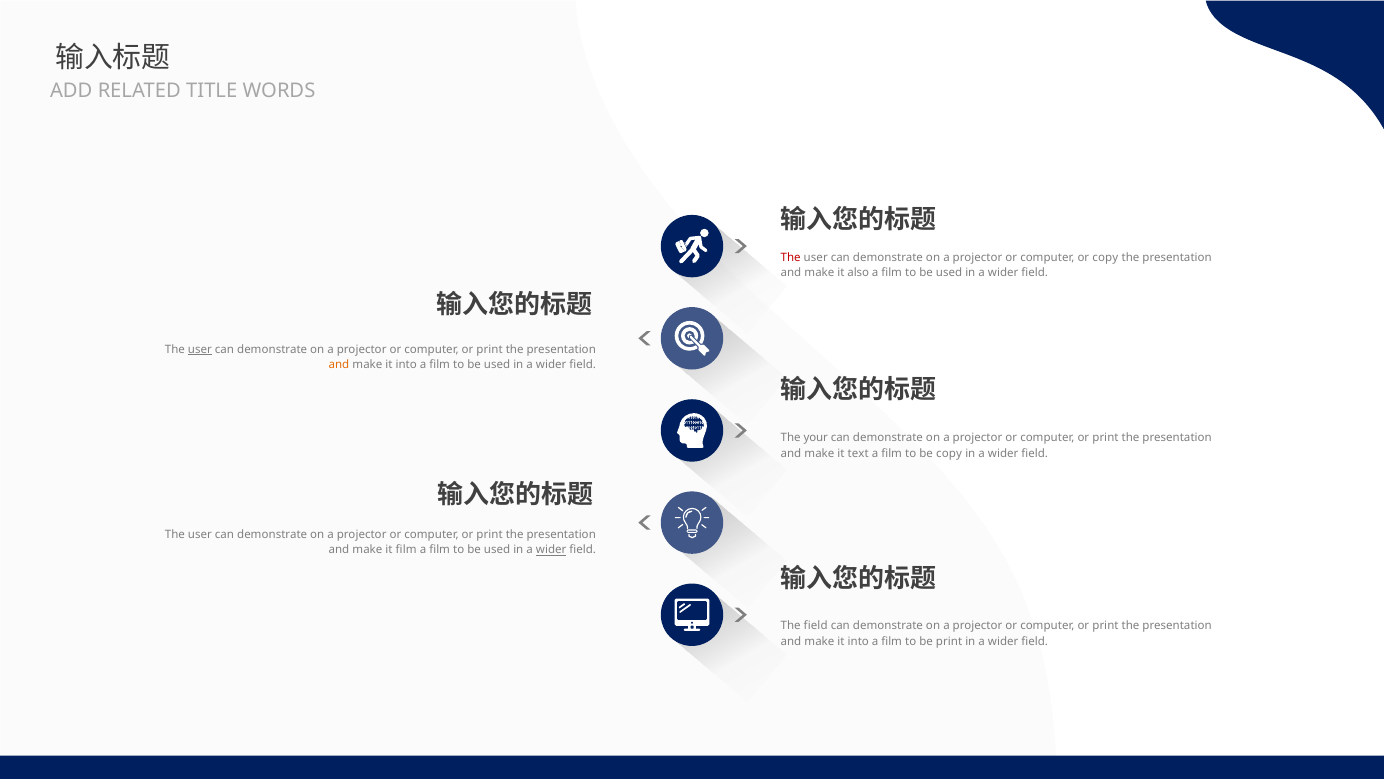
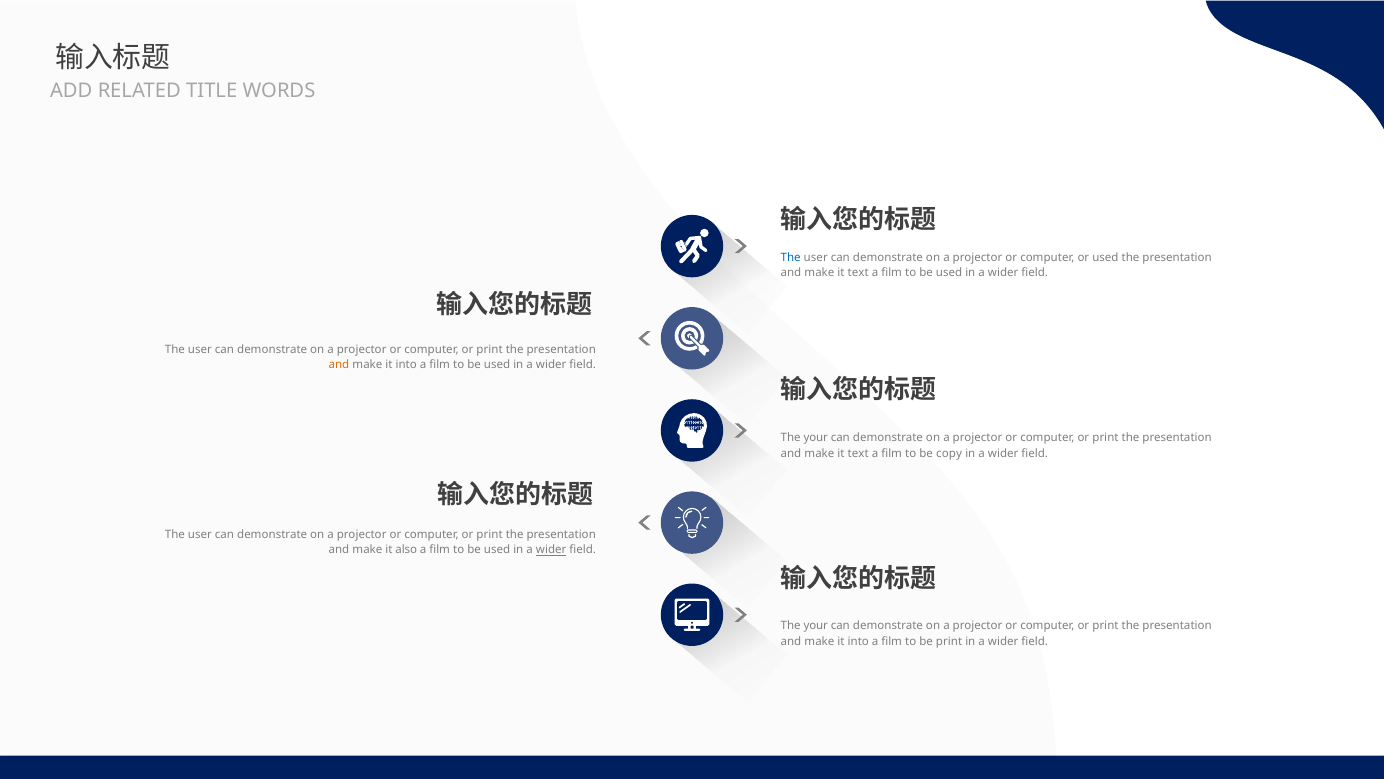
The at (791, 257) colour: red -> blue
or copy: copy -> used
also at (858, 273): also -> text
user at (200, 349) underline: present -> none
it film: film -> also
field at (816, 625): field -> your
